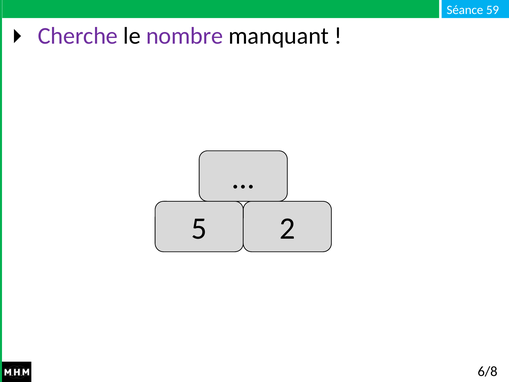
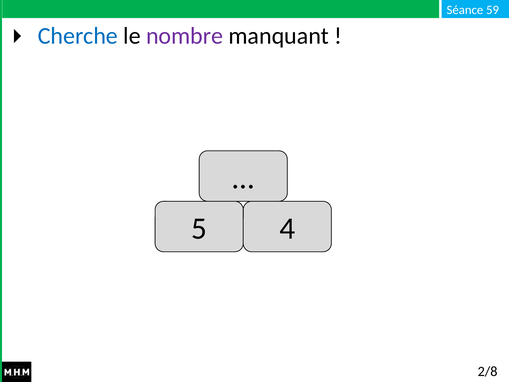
Cherche colour: purple -> blue
2: 2 -> 4
6/8: 6/8 -> 2/8
